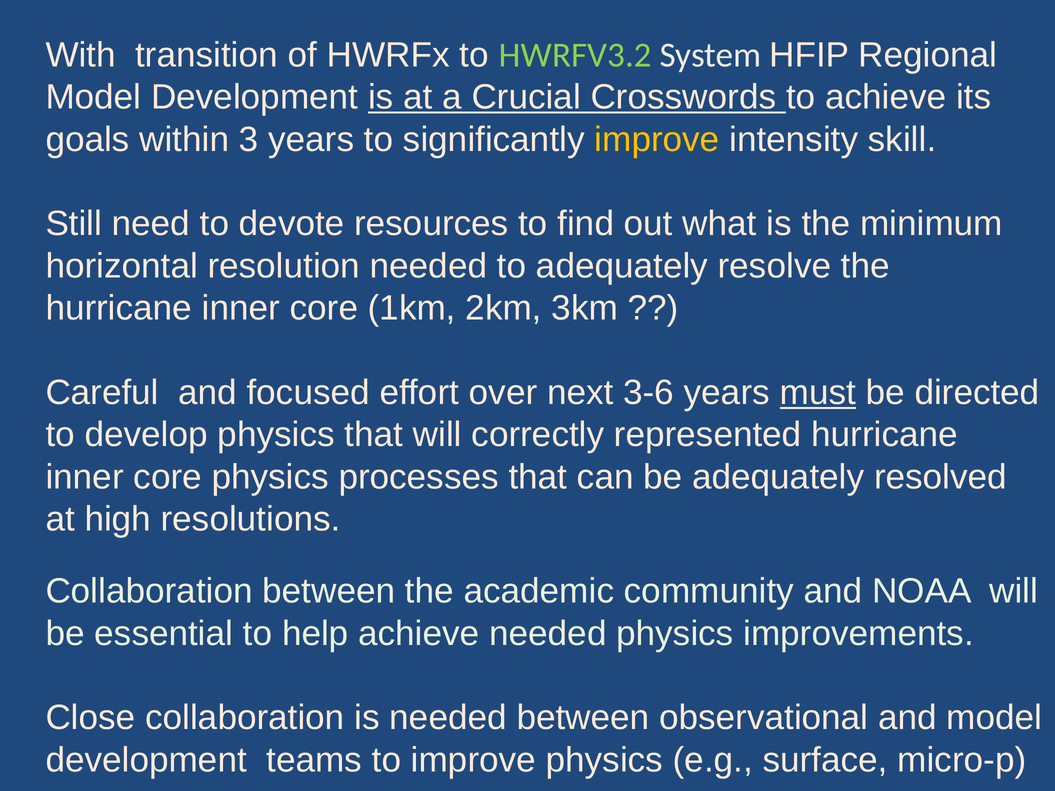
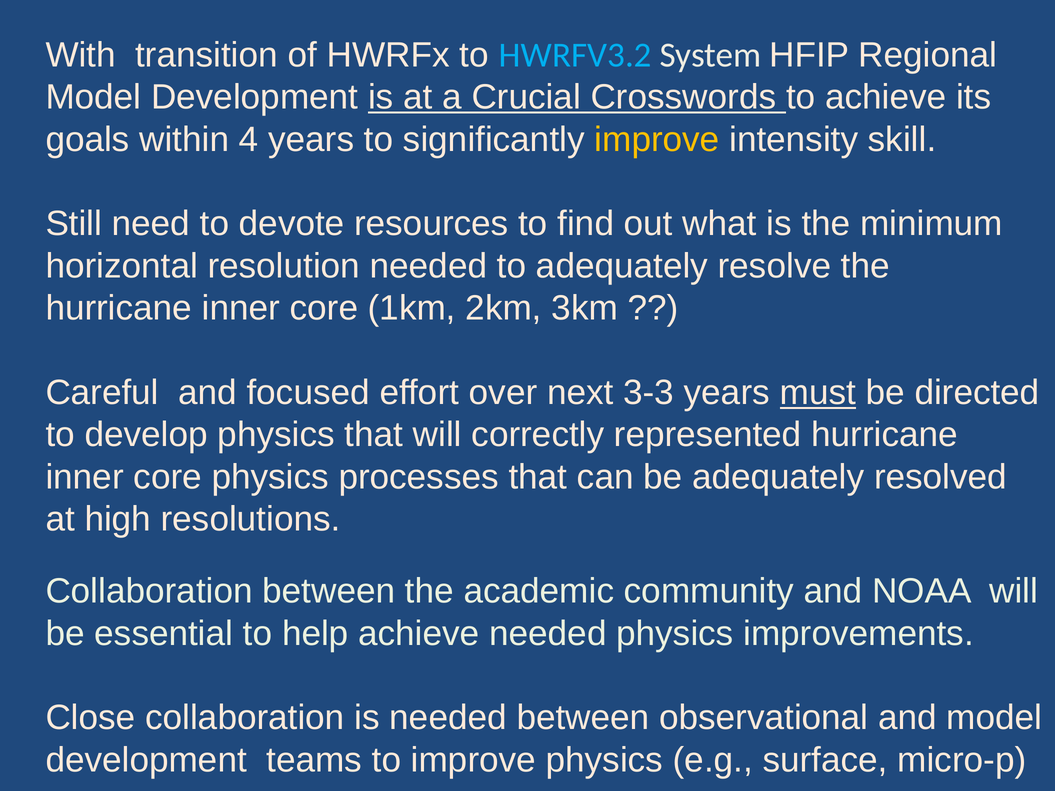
HWRFV3.2 colour: light green -> light blue
3: 3 -> 4
3-6: 3-6 -> 3-3
